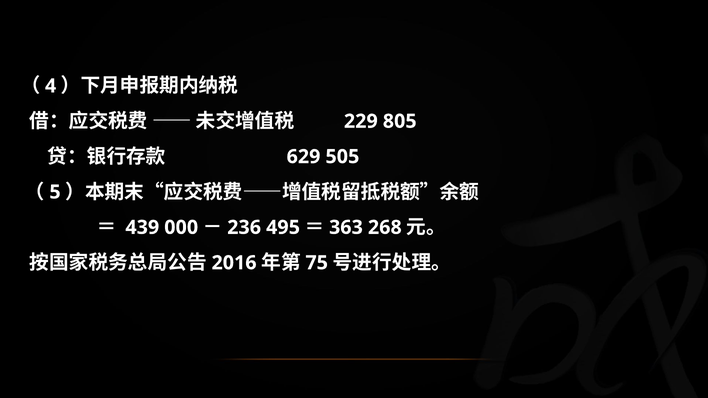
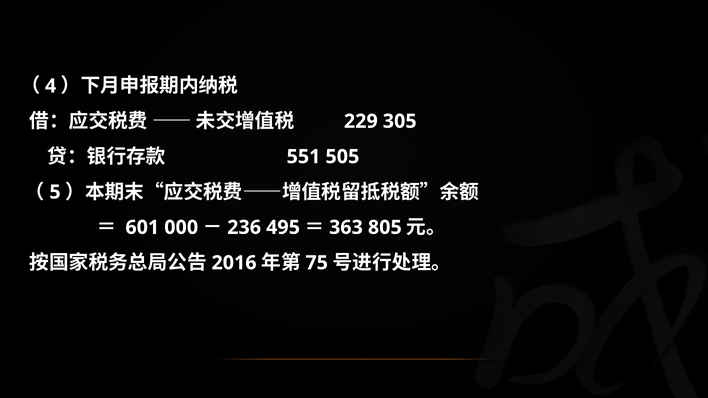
805: 805 -> 305
629: 629 -> 551
439: 439 -> 601
268: 268 -> 805
